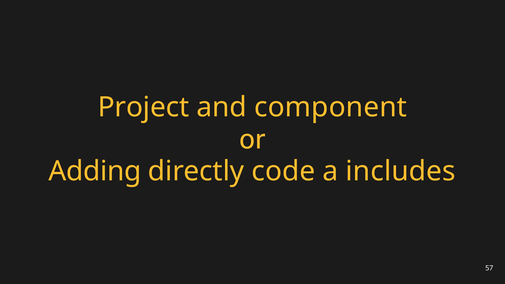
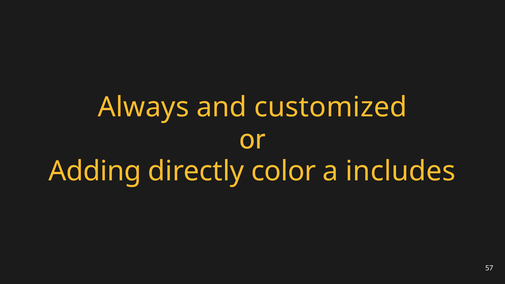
Project: Project -> Always
component: component -> customized
code: code -> color
